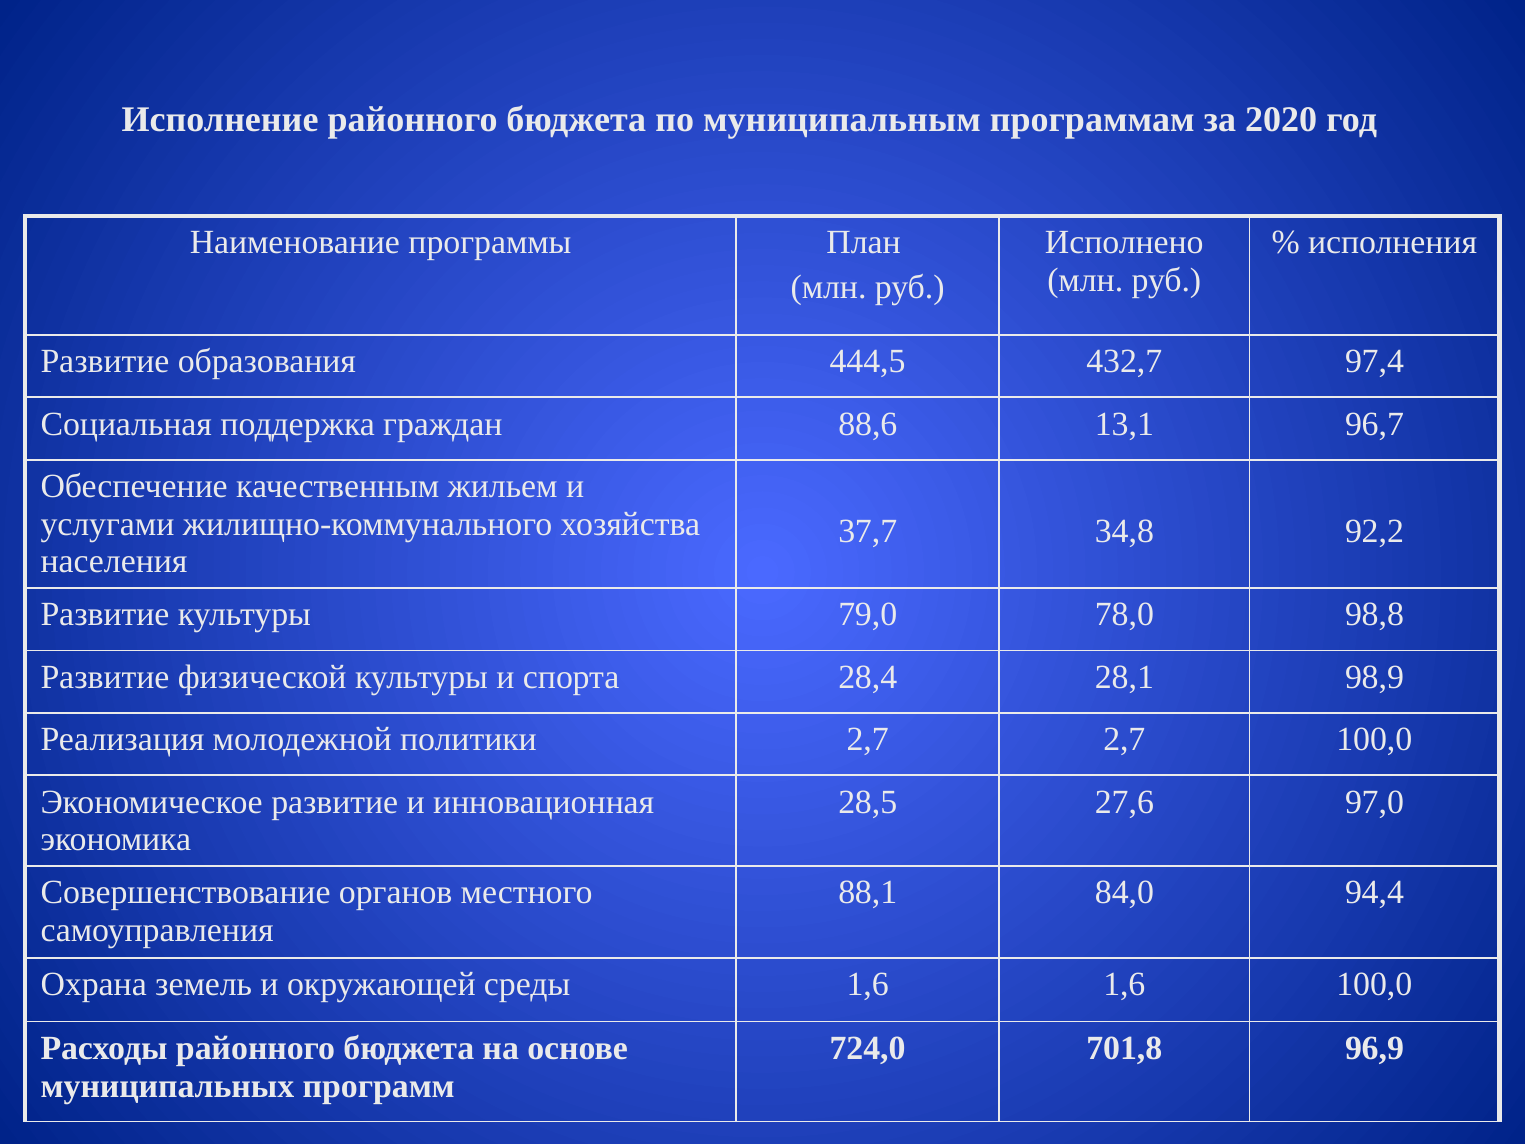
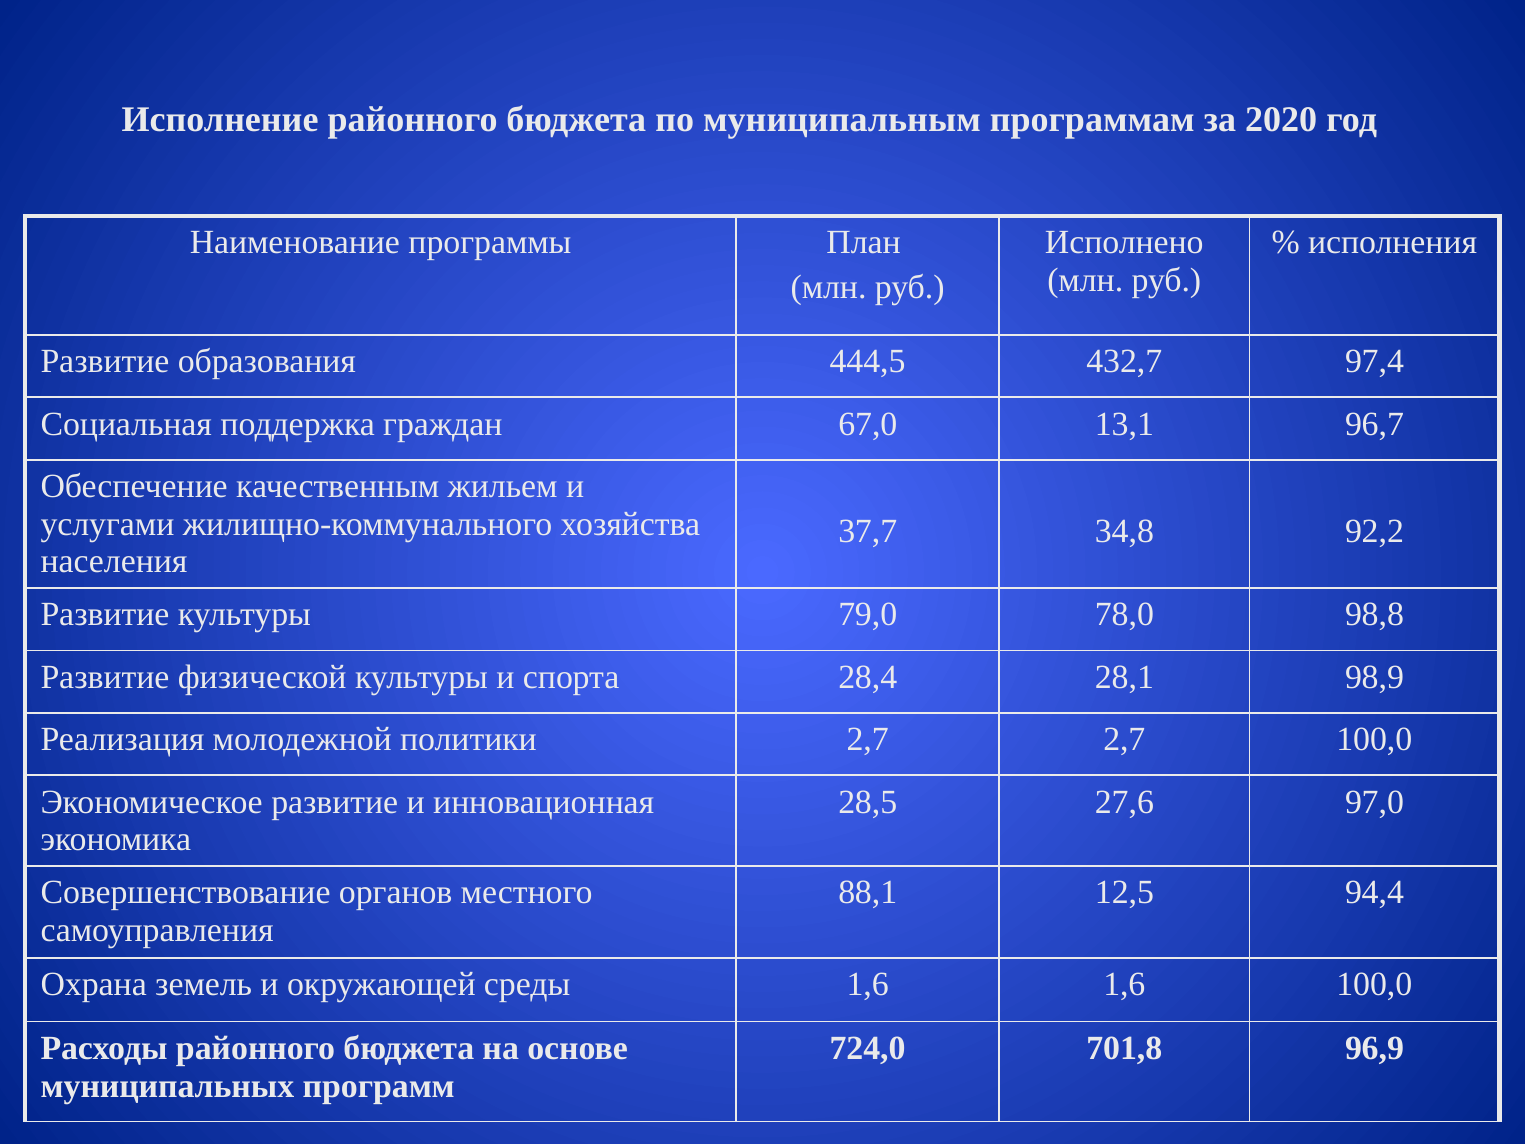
88,6: 88,6 -> 67,0
84,0: 84,0 -> 12,5
